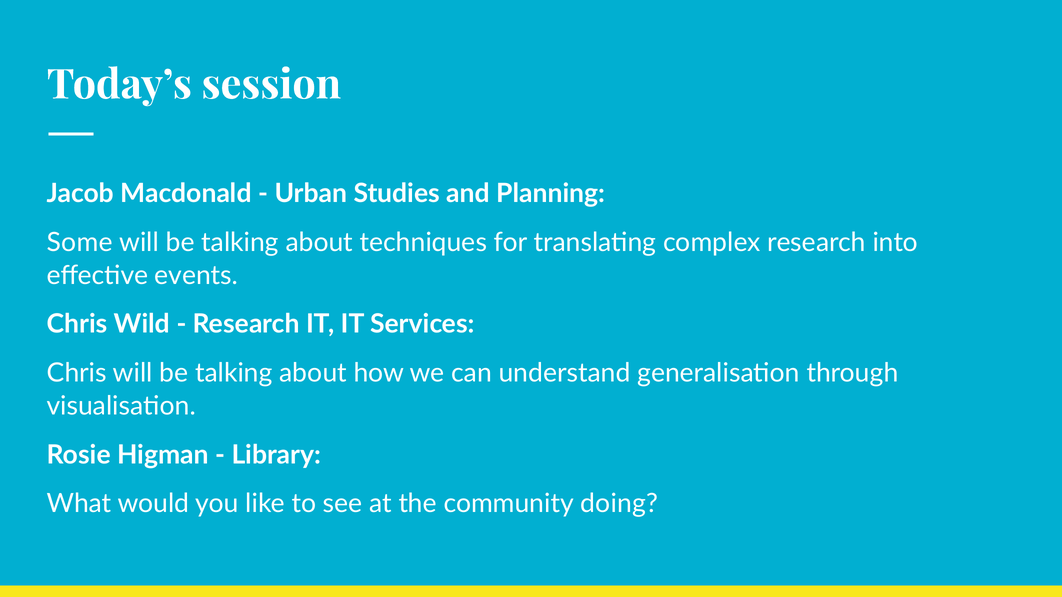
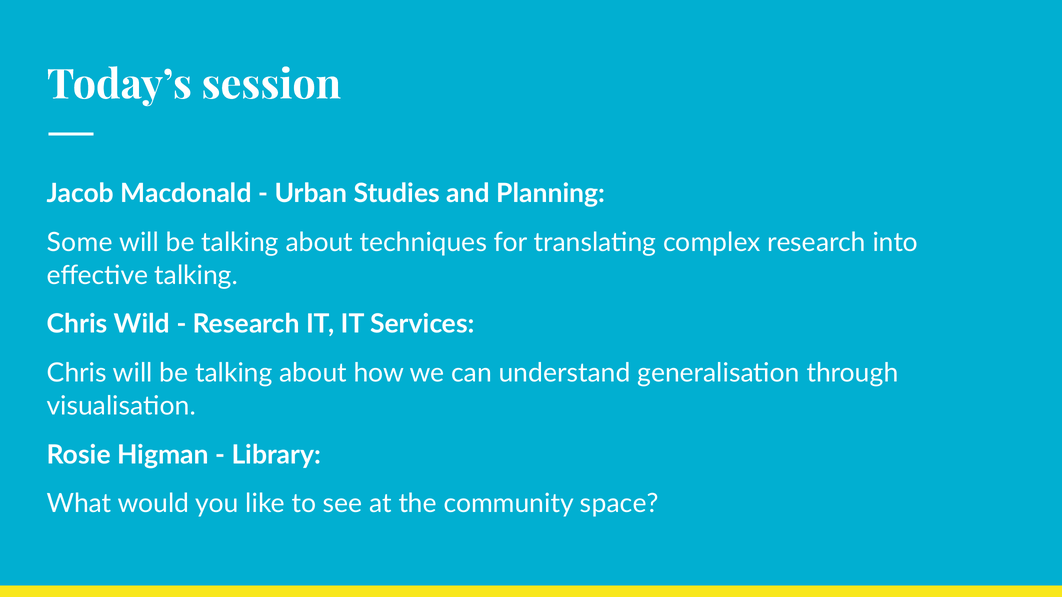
effective events: events -> talking
doing: doing -> space
